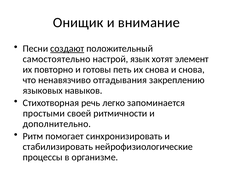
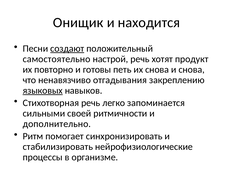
внимание: внимание -> находится
настрой язык: язык -> речь
элемент: элемент -> продукт
языковых underline: none -> present
простыми: простыми -> сильными
